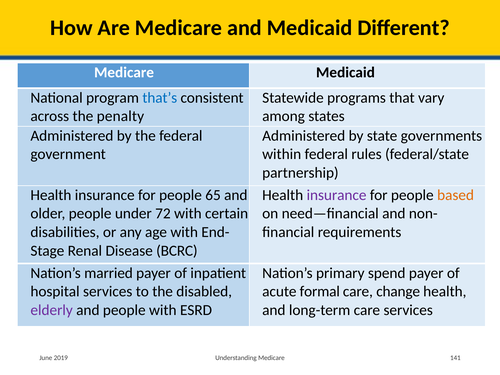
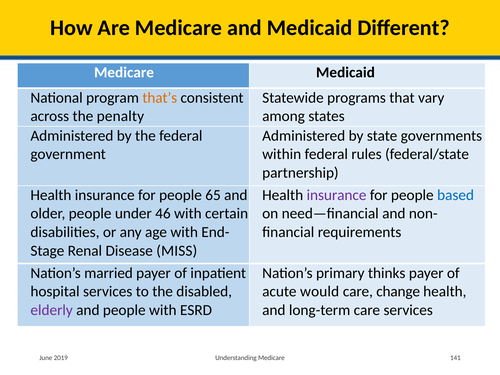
that’s colour: blue -> orange
based colour: orange -> blue
72: 72 -> 46
BCRC: BCRC -> MISS
spend: spend -> thinks
formal: formal -> would
